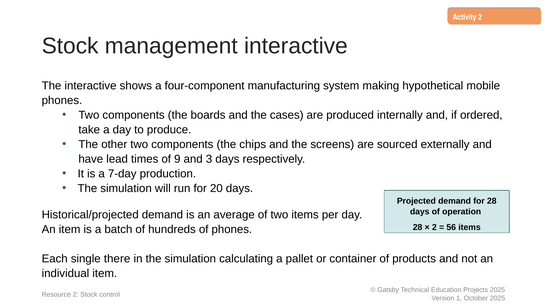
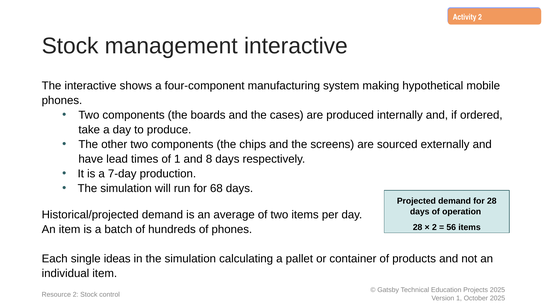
of 9: 9 -> 1
3: 3 -> 8
20: 20 -> 68
there: there -> ideas
